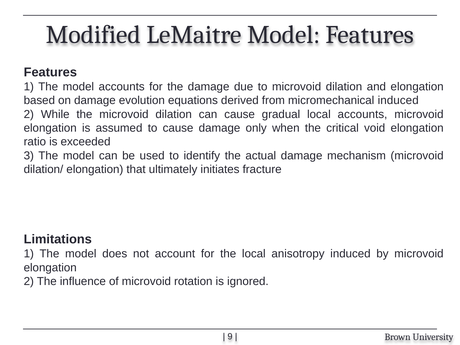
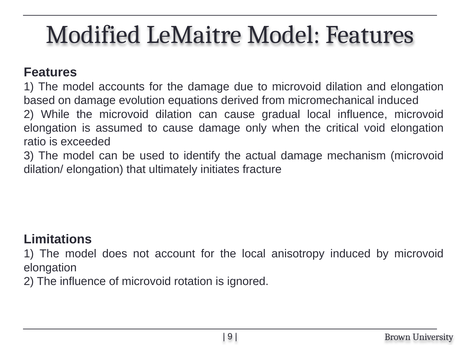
local accounts: accounts -> influence
